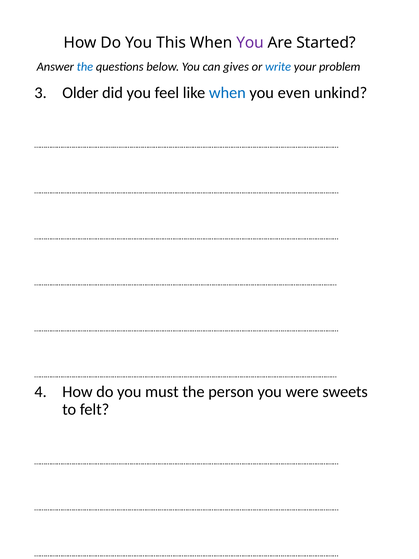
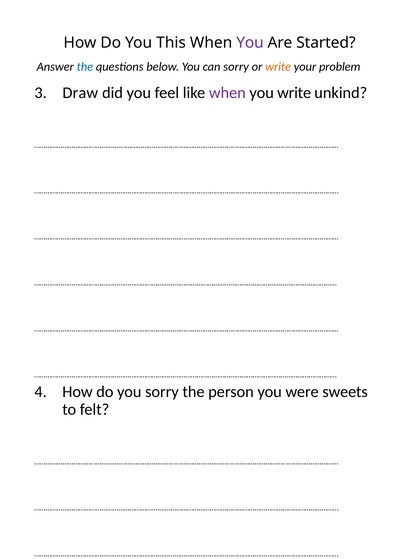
can gives: gives -> sorry
write at (278, 67) colour: blue -> orange
Older: Older -> Draw
when at (227, 93) colour: blue -> purple
you even: even -> write
you must: must -> sorry
